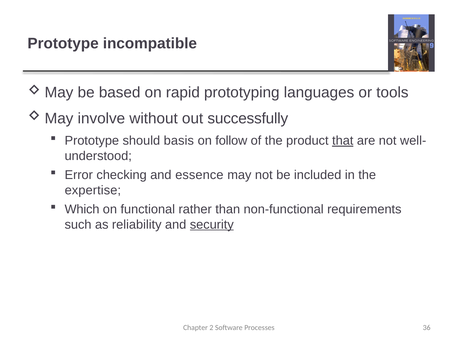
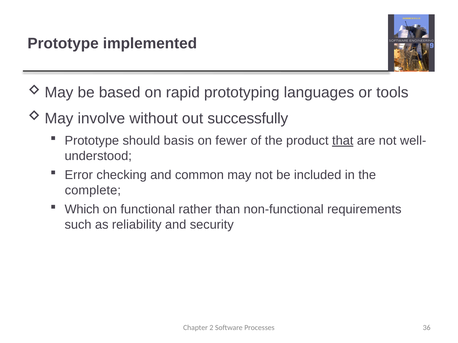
incompatible: incompatible -> implemented
follow: follow -> fewer
essence: essence -> common
expertise: expertise -> complete
security underline: present -> none
